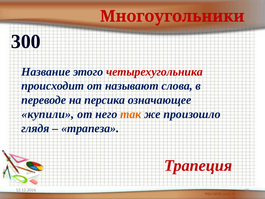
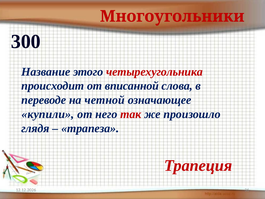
называют: называют -> вписанной
персика: персика -> четной
так colour: orange -> red
